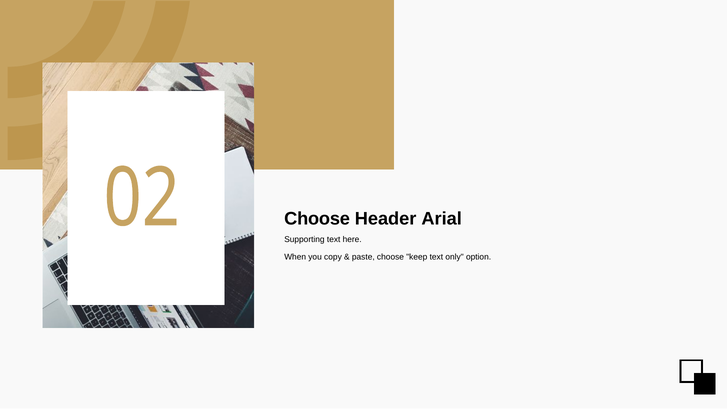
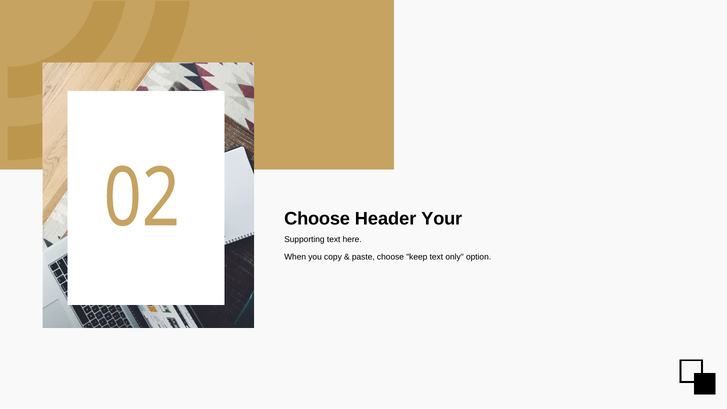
Arial: Arial -> Your
